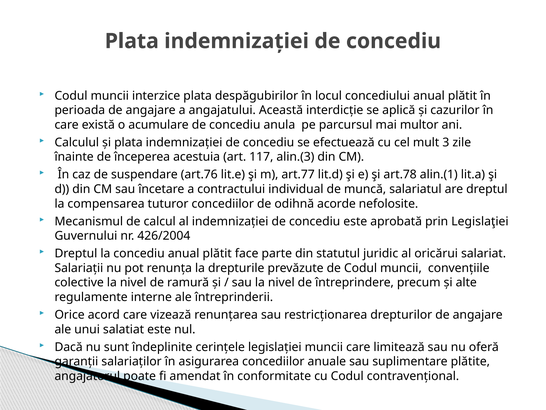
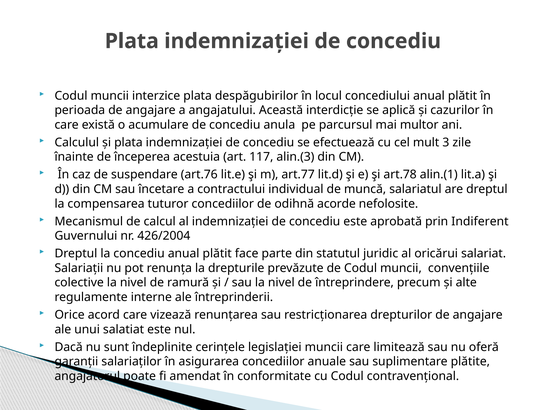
Legislaţiei: Legislaţiei -> Indiferent
